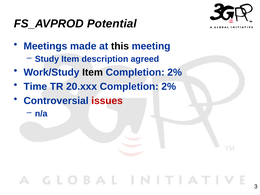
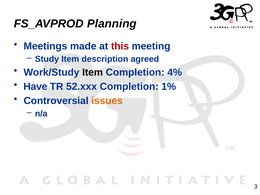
Potential: Potential -> Planning
this colour: black -> red
2% at (175, 72): 2% -> 4%
Time: Time -> Have
20.xxx: 20.xxx -> 52.xxx
2% at (169, 87): 2% -> 1%
issues colour: red -> orange
